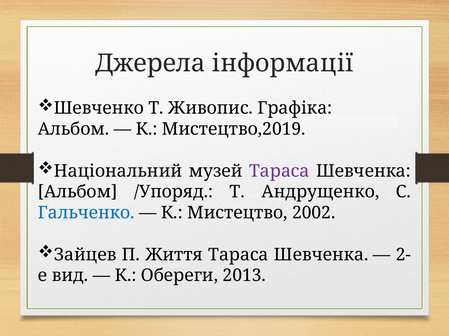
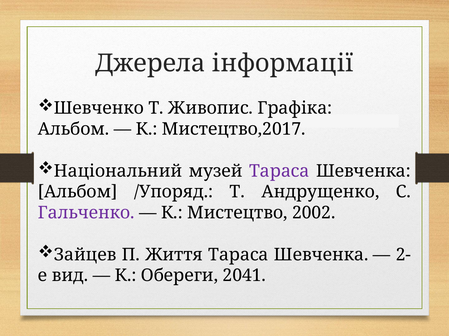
Мистецтво,2019: Мистецтво,2019 -> Мистецтво,2017
Гальченко colour: blue -> purple
2013: 2013 -> 2041
